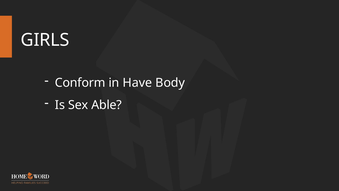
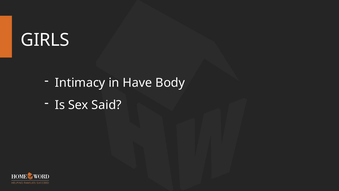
Conform: Conform -> Intimacy
Able: Able -> Said
